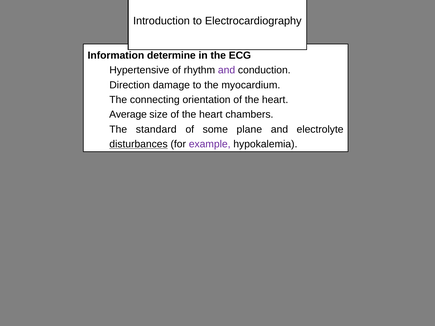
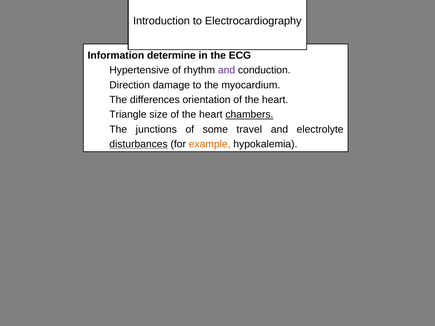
connecting: connecting -> differences
Average: Average -> Triangle
chambers underline: none -> present
standard: standard -> junctions
plane: plane -> travel
example colour: purple -> orange
